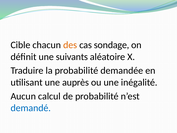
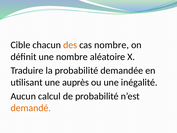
cas sondage: sondage -> nombre
une suivants: suivants -> nombre
demandé colour: blue -> orange
